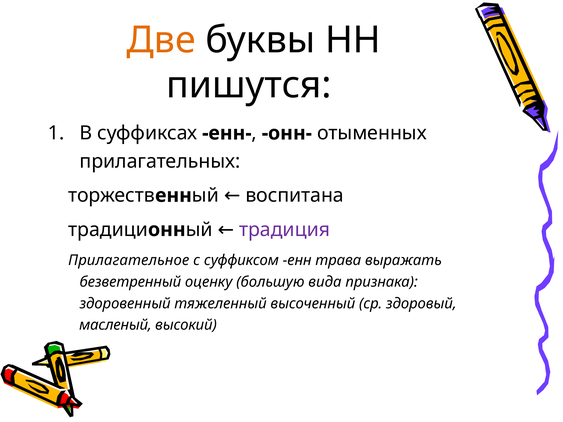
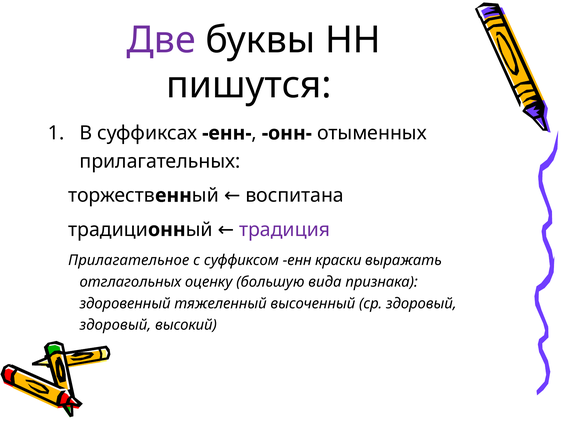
Две colour: orange -> purple
трава: трава -> краски
безветренный: безветренный -> отглагольных
масленый at (115, 325): масленый -> здоровый
